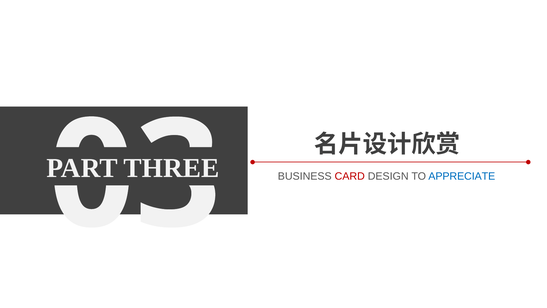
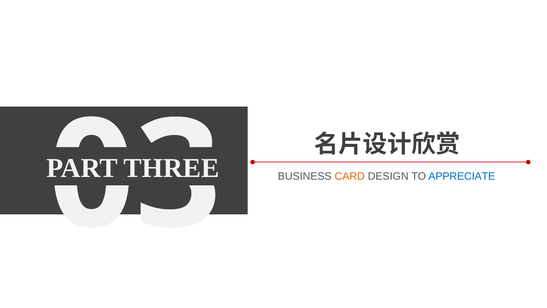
CARD colour: red -> orange
